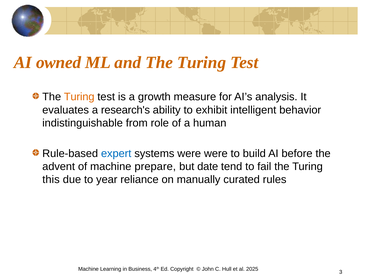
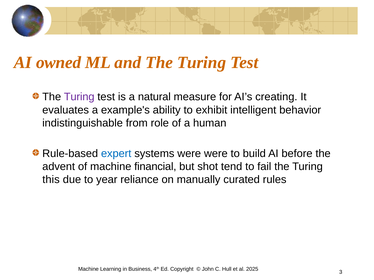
Turing at (79, 97) colour: orange -> purple
growth: growth -> natural
analysis: analysis -> creating
research's: research's -> example's
prepare: prepare -> financial
date: date -> shot
